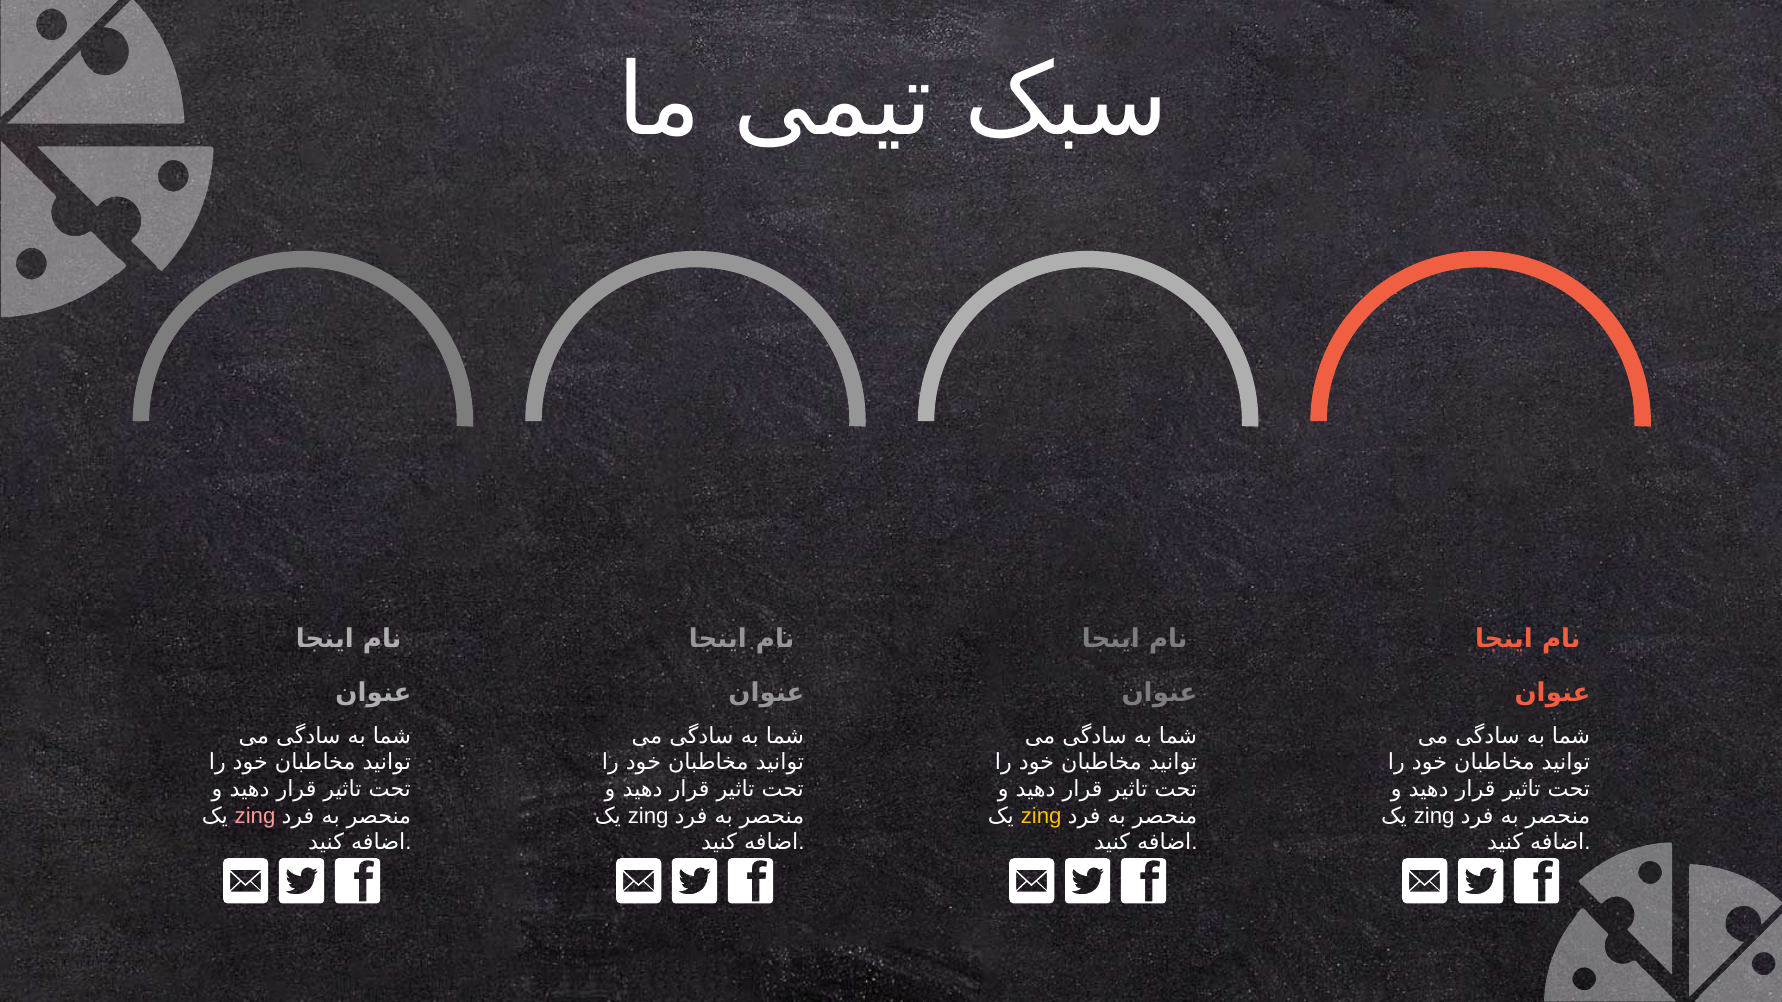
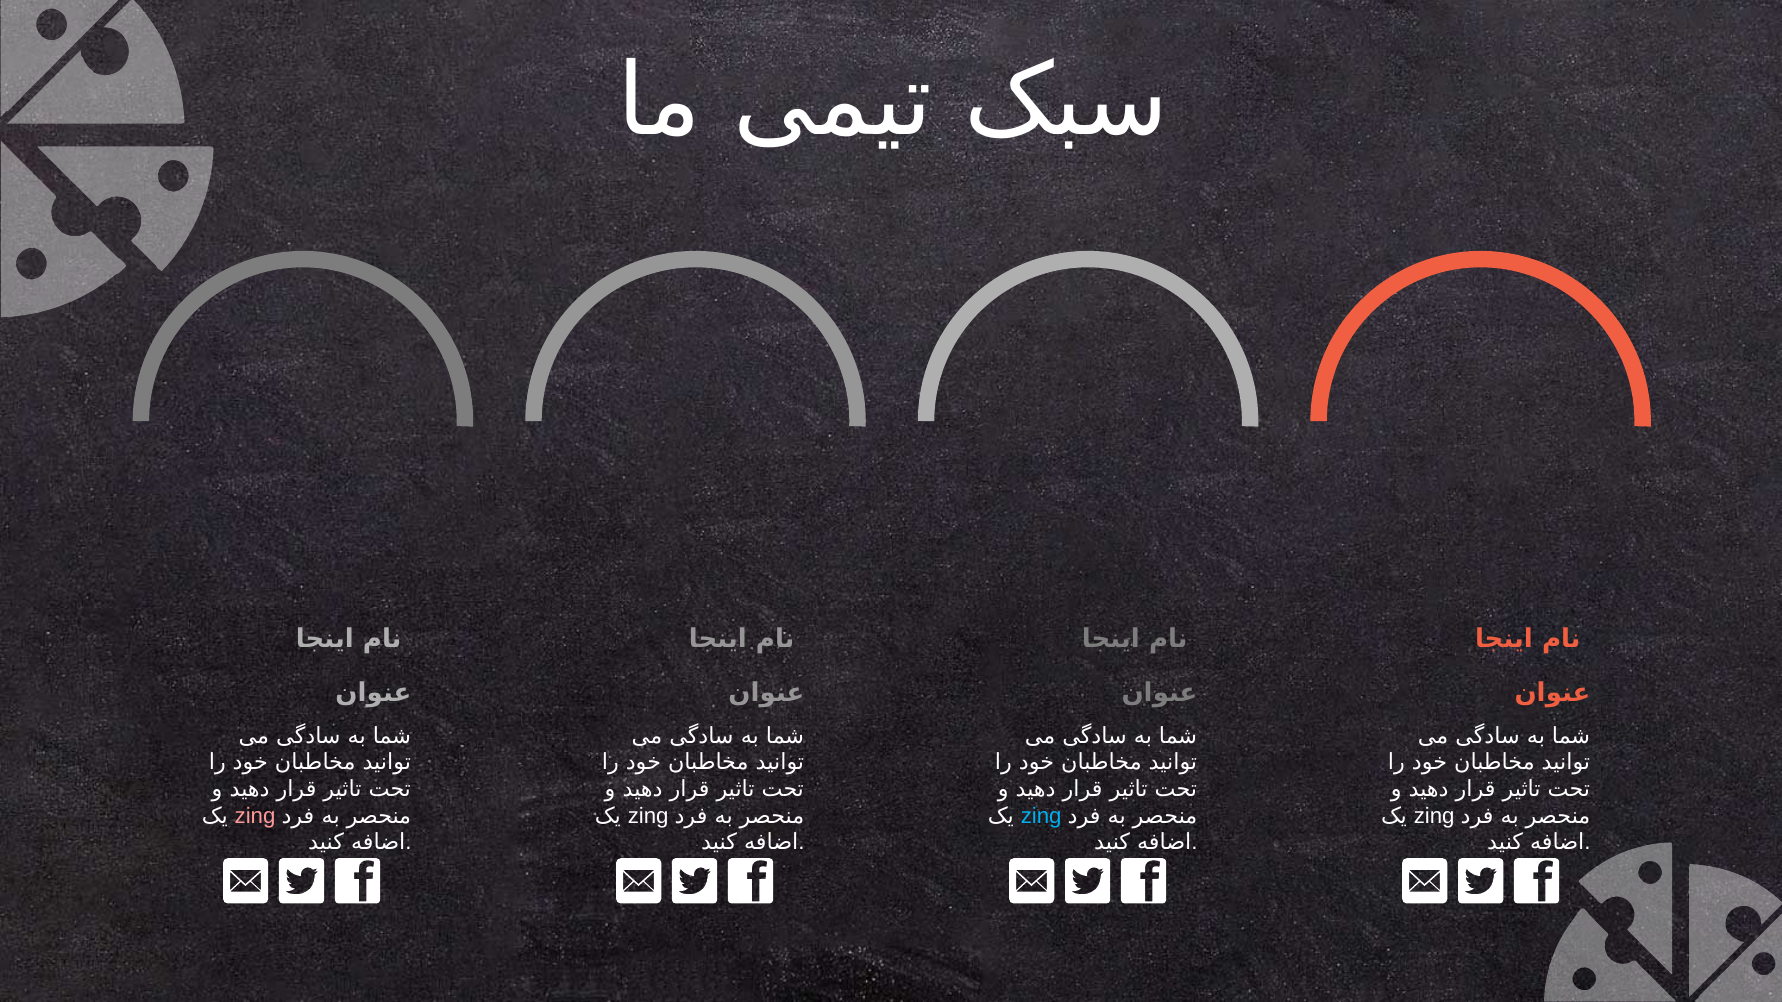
zing at (1041, 816) colour: yellow -> light blue
